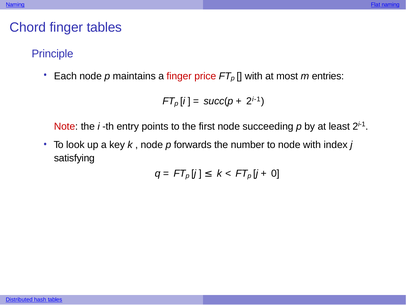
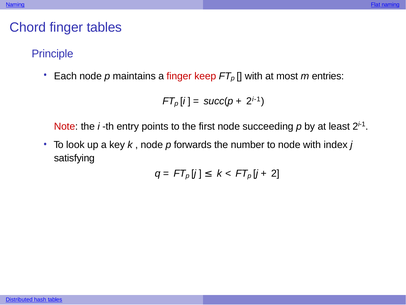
price: price -> keep
0: 0 -> 2
